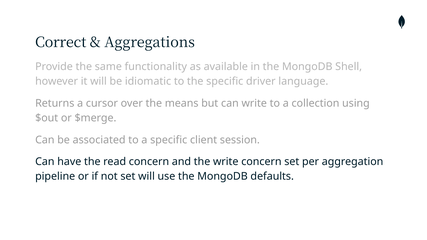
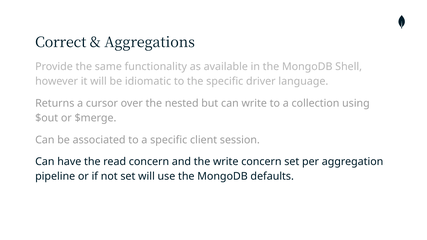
means: means -> nested
